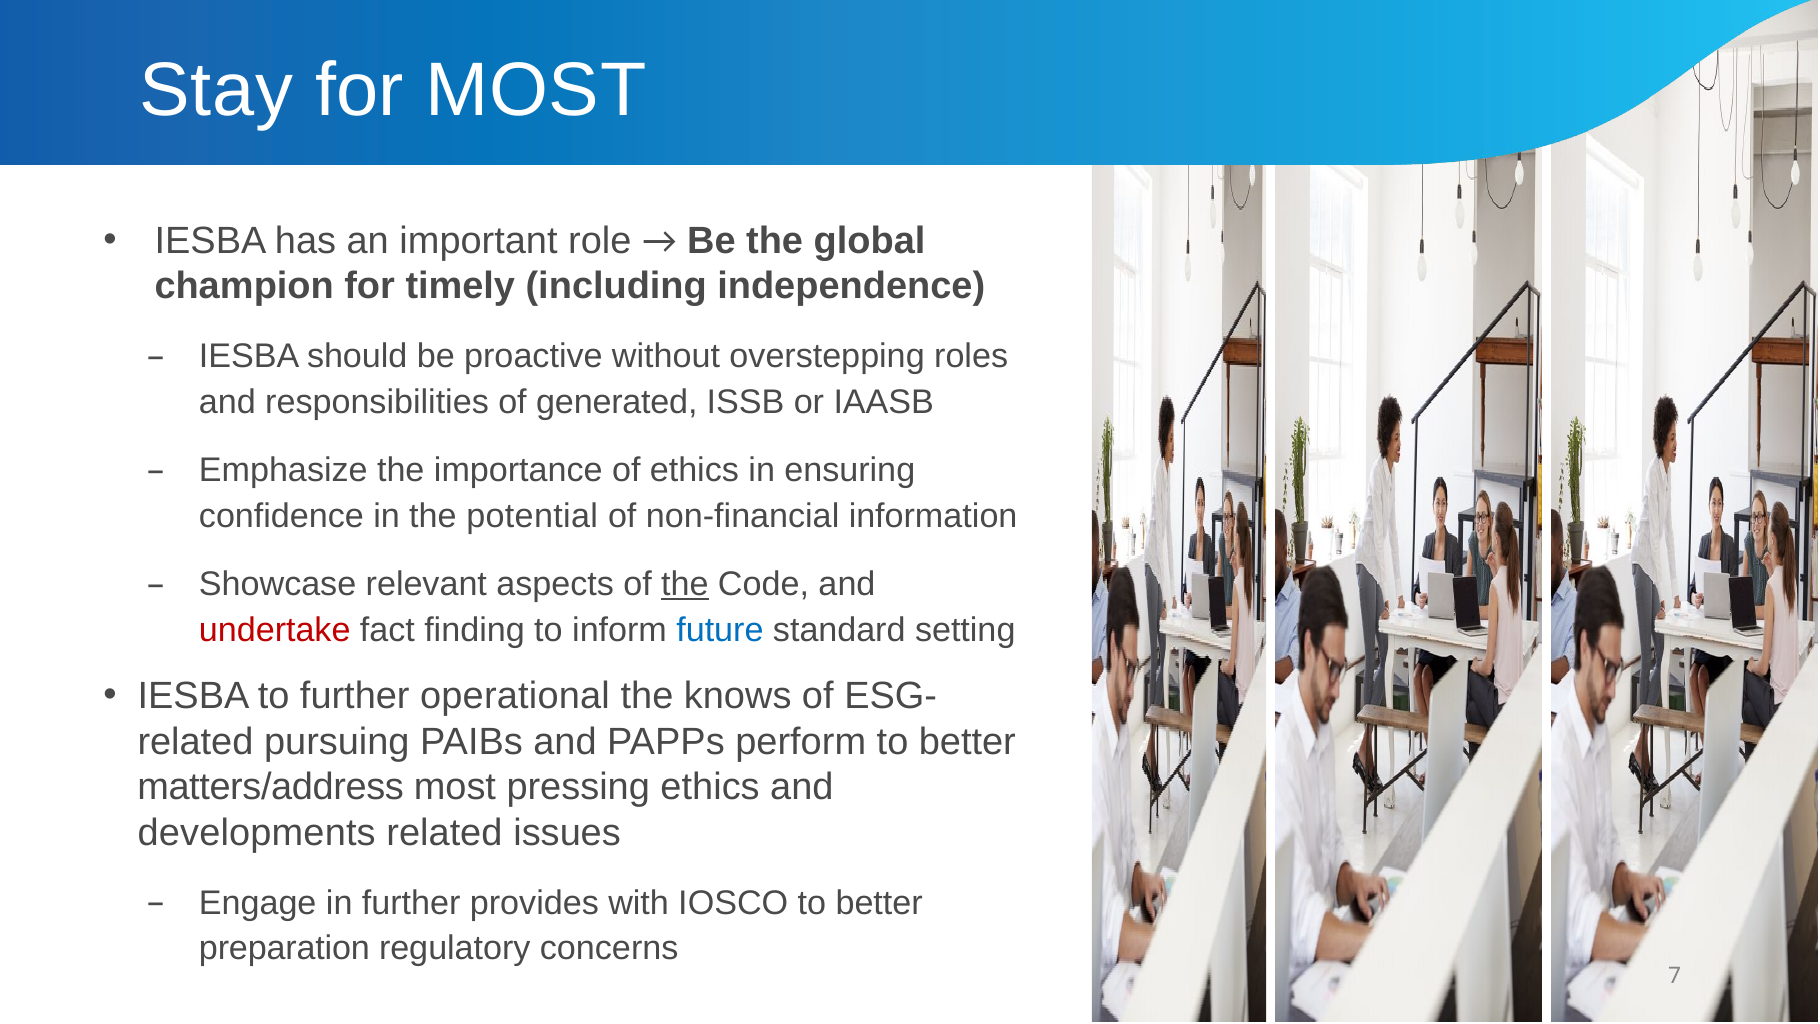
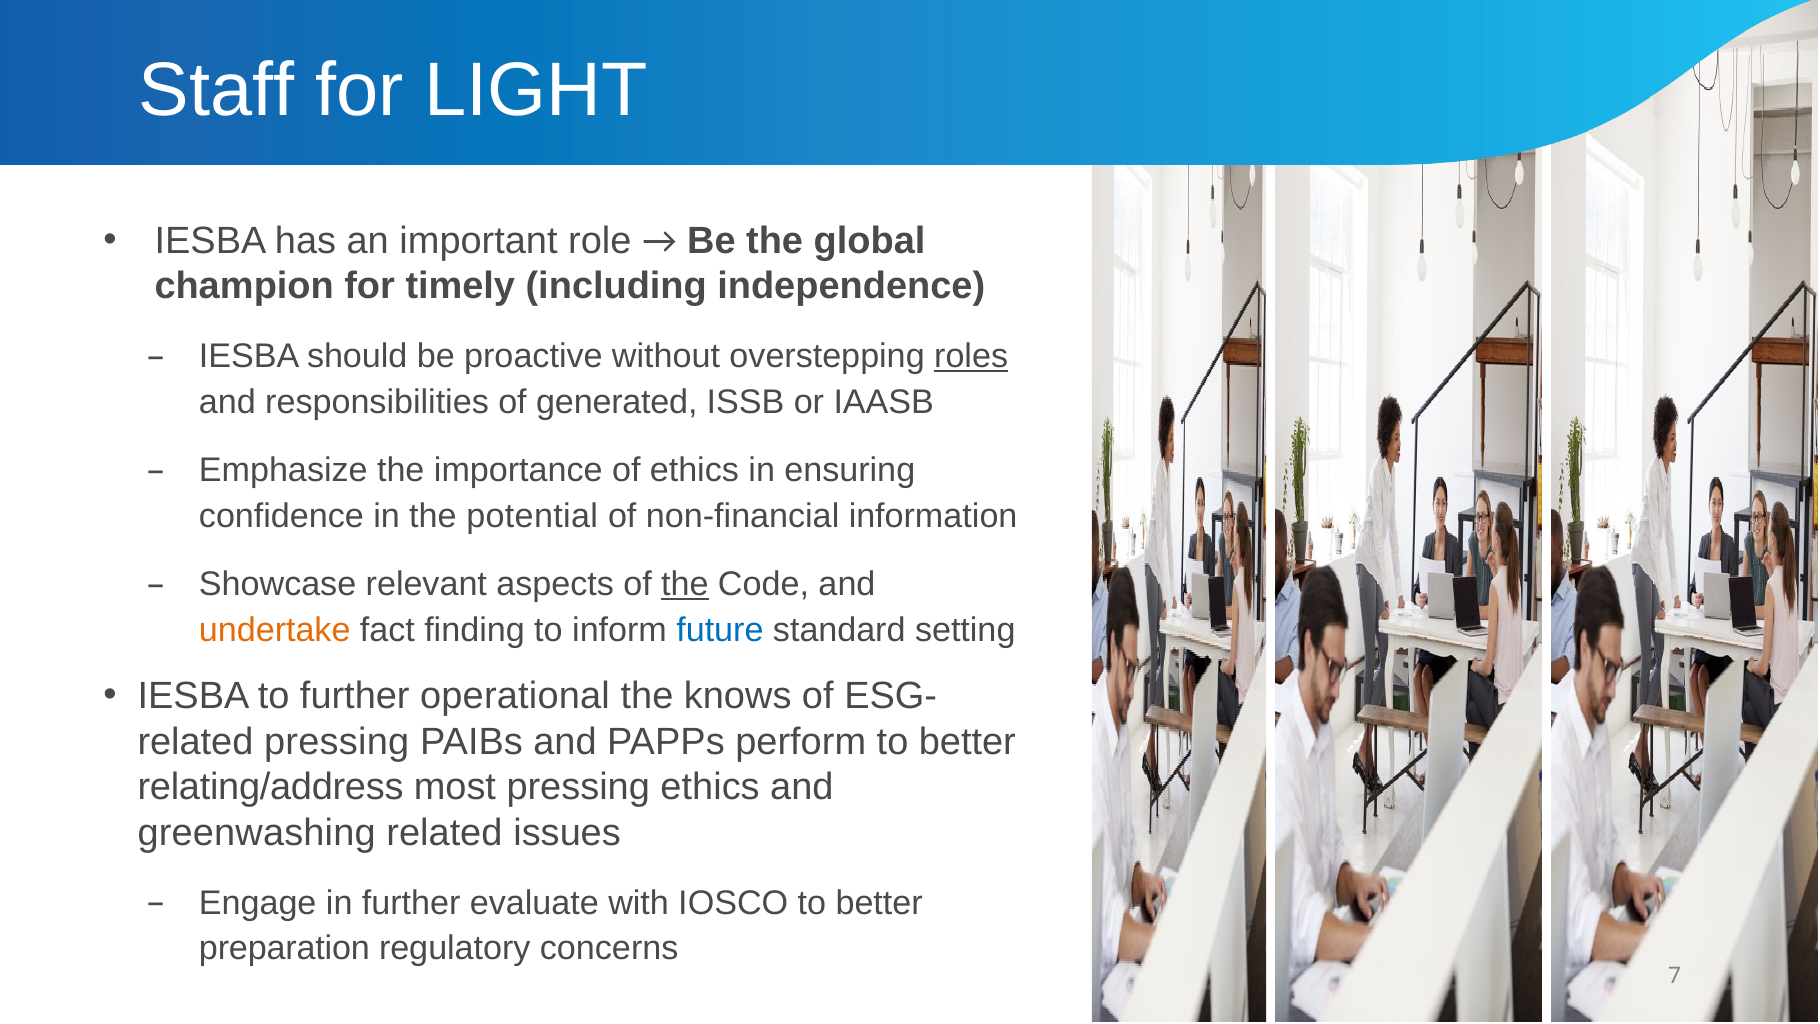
Stay: Stay -> Staff
for MOST: MOST -> LIGHT
roles underline: none -> present
undertake colour: red -> orange
related pursuing: pursuing -> pressing
matters/address: matters/address -> relating/address
developments: developments -> greenwashing
provides: provides -> evaluate
